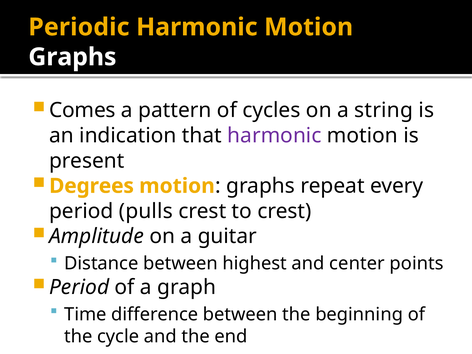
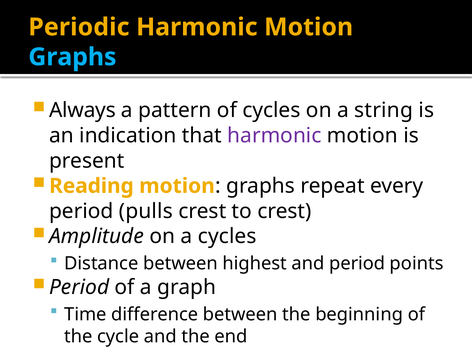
Graphs at (72, 57) colour: white -> light blue
Comes: Comes -> Always
Degrees: Degrees -> Reading
a guitar: guitar -> cycles
and center: center -> period
